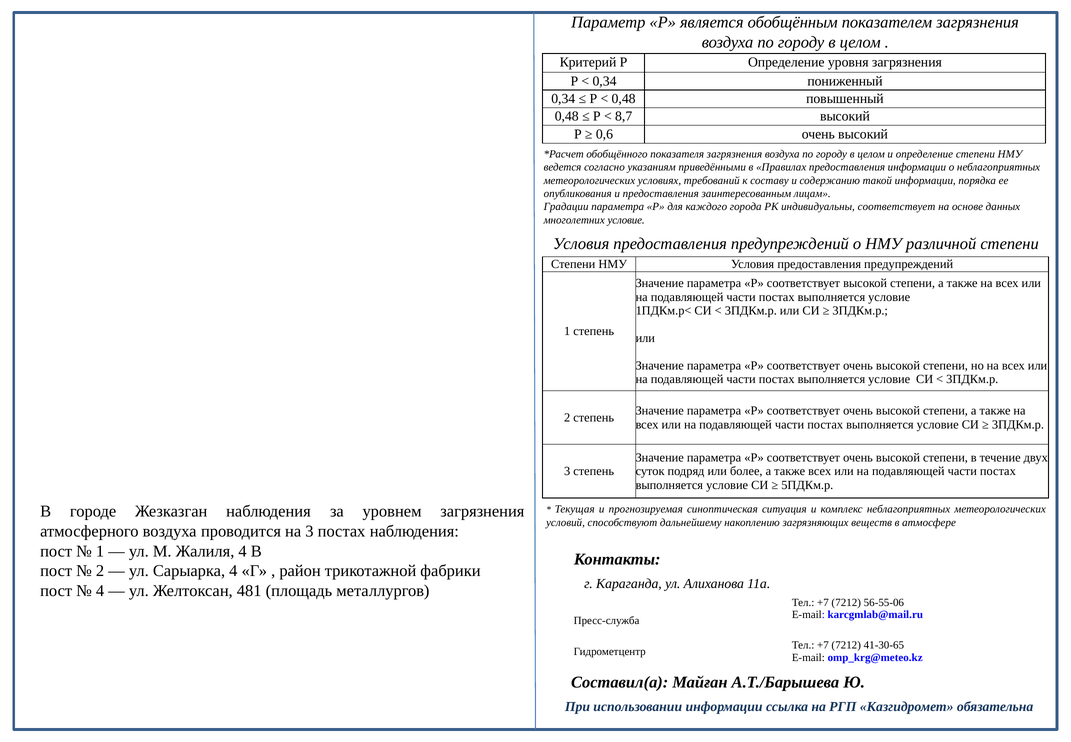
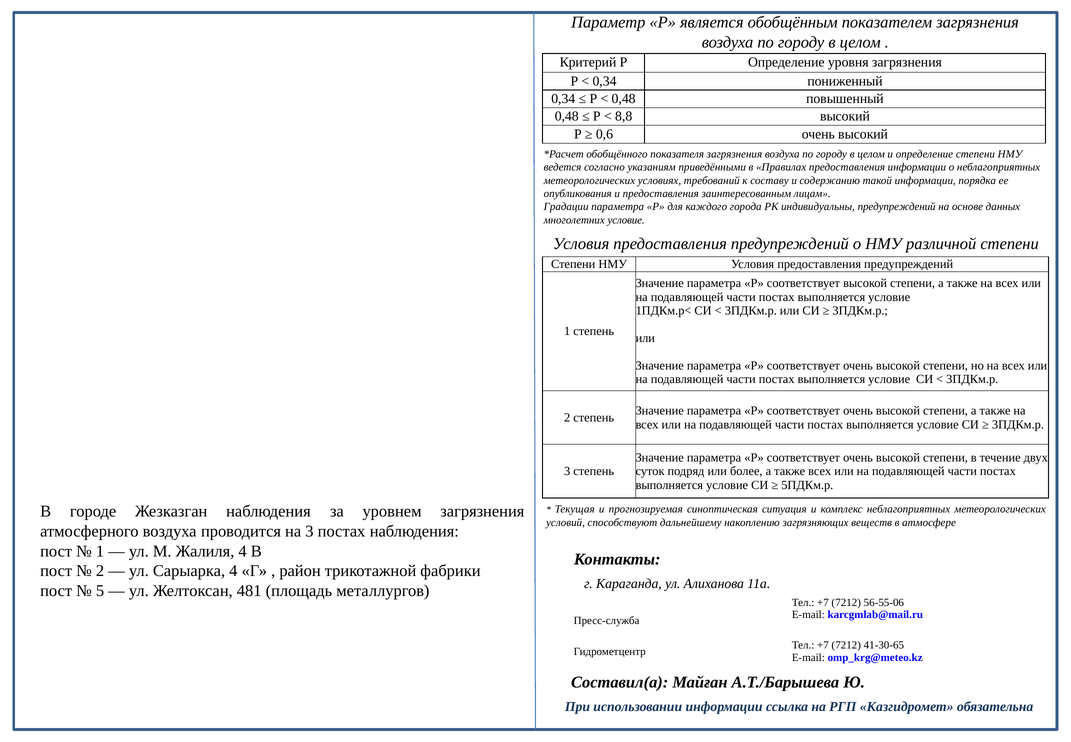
8,7: 8,7 -> 8,8
индивидуальны соответствует: соответствует -> предупреждений
4 at (100, 590): 4 -> 5
